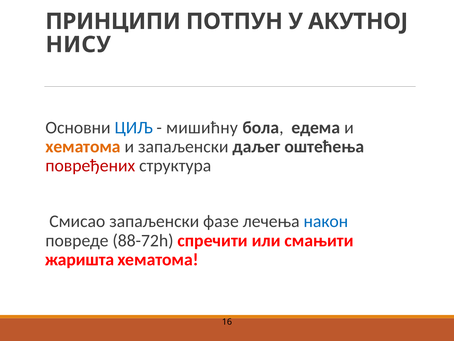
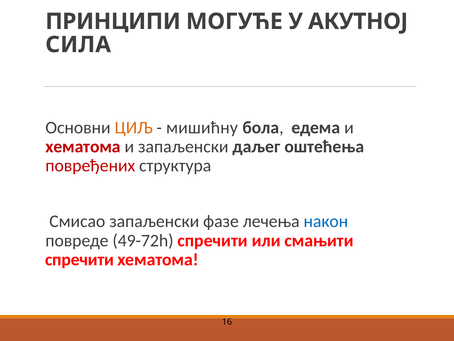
ПОТПУН: ПОТПУН -> МОГУЋЕ
НИСУ: НИСУ -> СИЛА
ЦИЉ colour: blue -> orange
хематома at (83, 146) colour: orange -> red
88-72h: 88-72h -> 49-72h
жаришта at (80, 259): жаришта -> спречити
